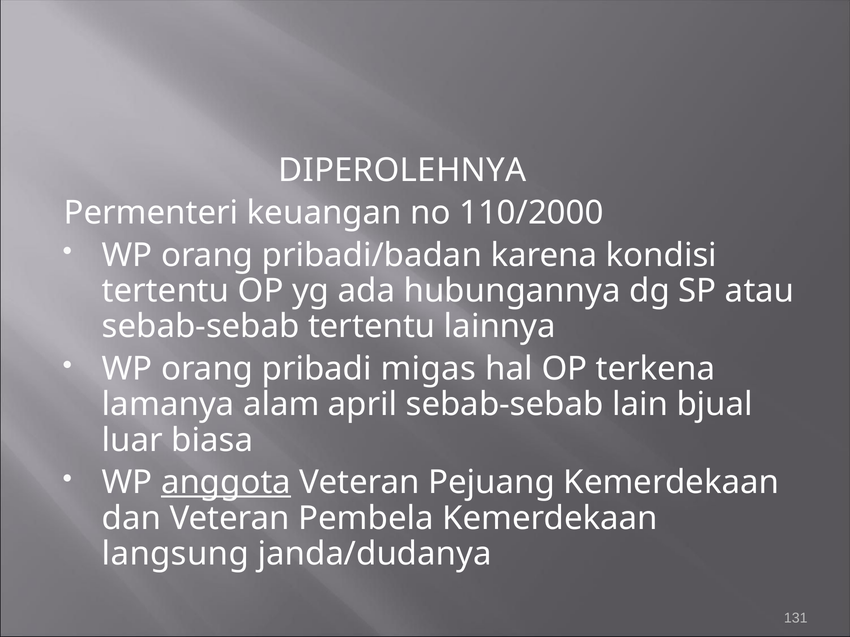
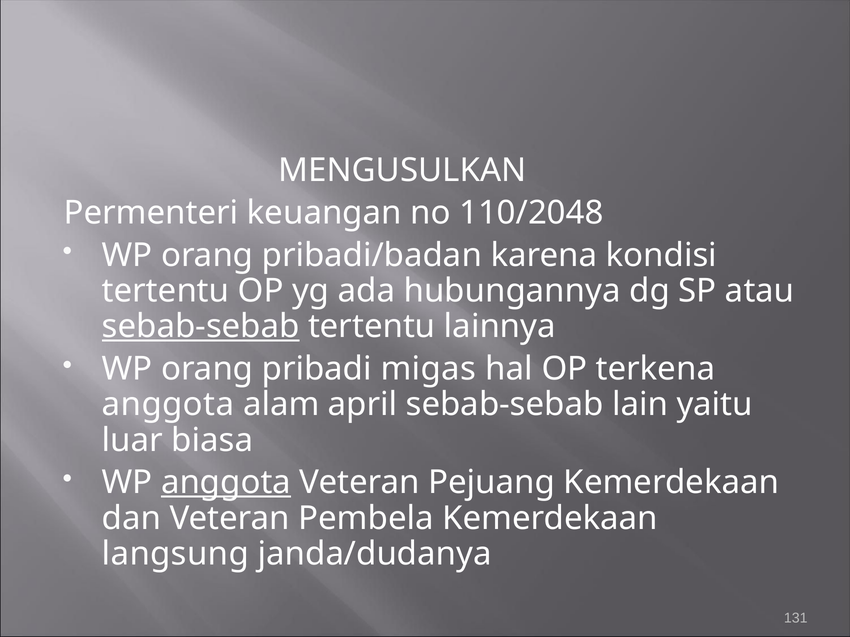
DIPEROLEHNYA: DIPEROLEHNYA -> MENGUSULKAN
110/2000: 110/2000 -> 110/2048
sebab-sebab at (201, 327) underline: none -> present
lamanya at (168, 405): lamanya -> anggota
bjual: bjual -> yaitu
